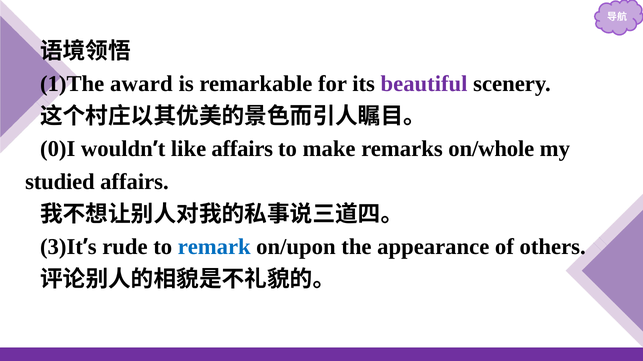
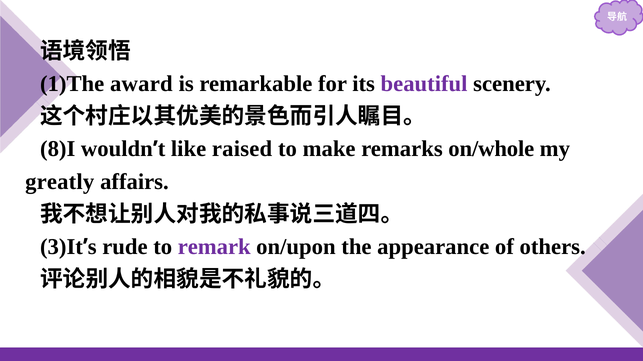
0)I: 0)I -> 8)I
like affairs: affairs -> raised
studied: studied -> greatly
remark colour: blue -> purple
